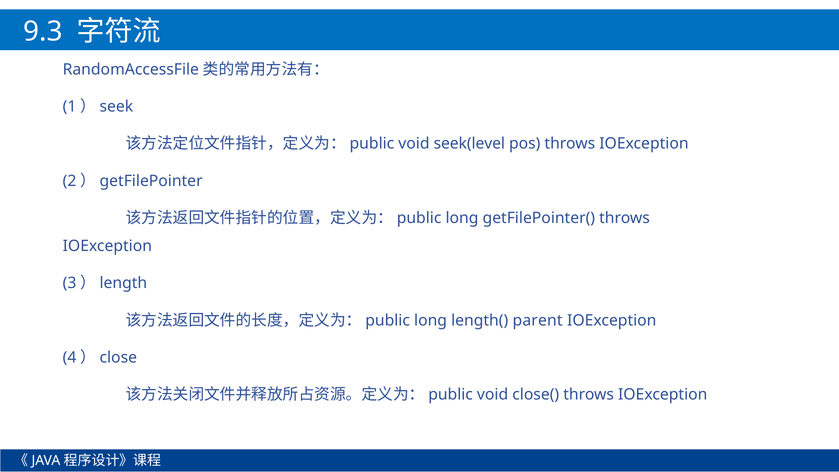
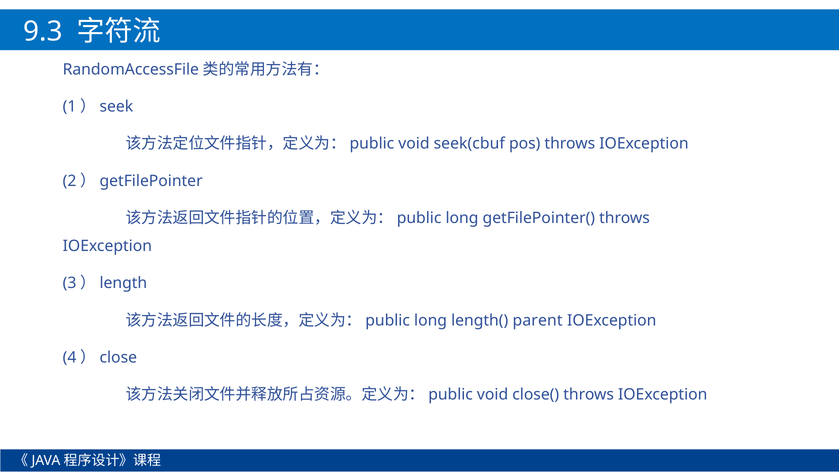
seek(level: seek(level -> seek(cbuf
